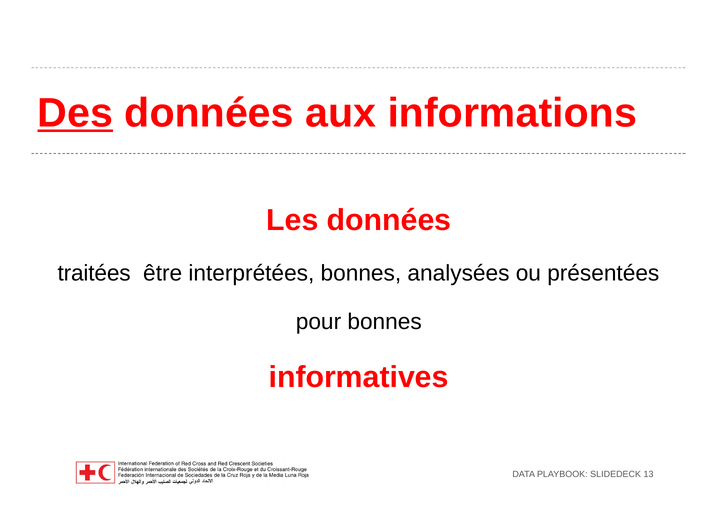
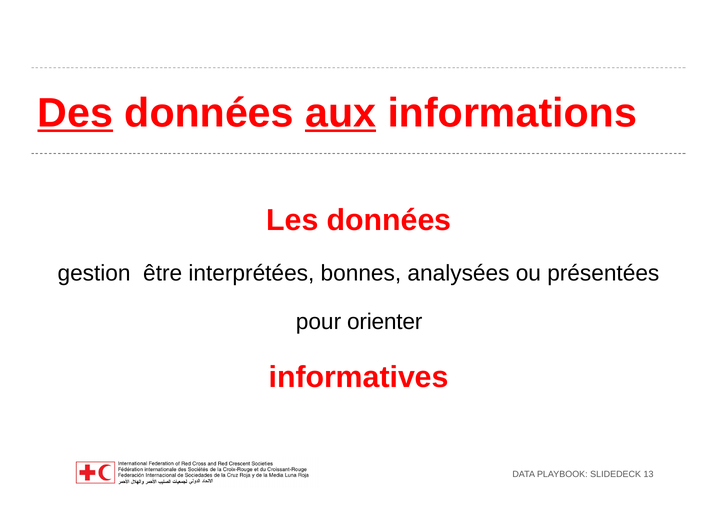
aux underline: none -> present
traitées: traitées -> gestion
pour bonnes: bonnes -> orienter
